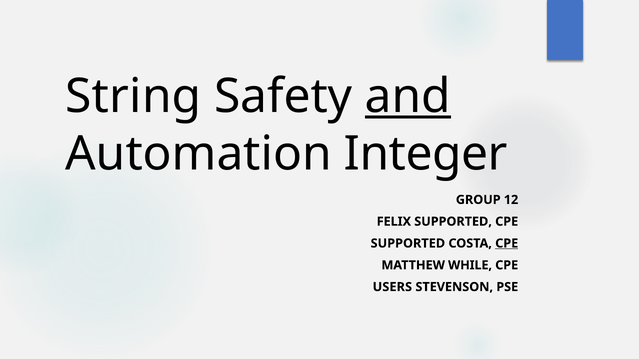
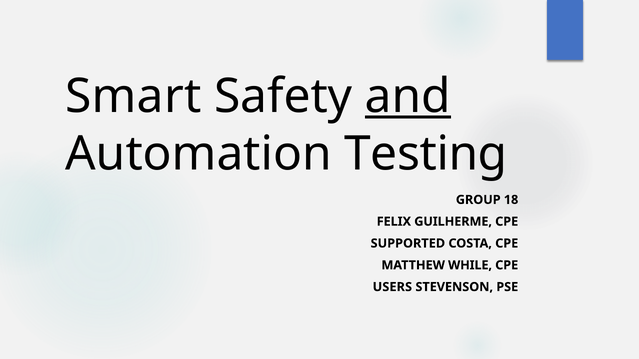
String: String -> Smart
Integer: Integer -> Testing
12: 12 -> 18
FELIX SUPPORTED: SUPPORTED -> GUILHERME
CPE at (507, 244) underline: present -> none
